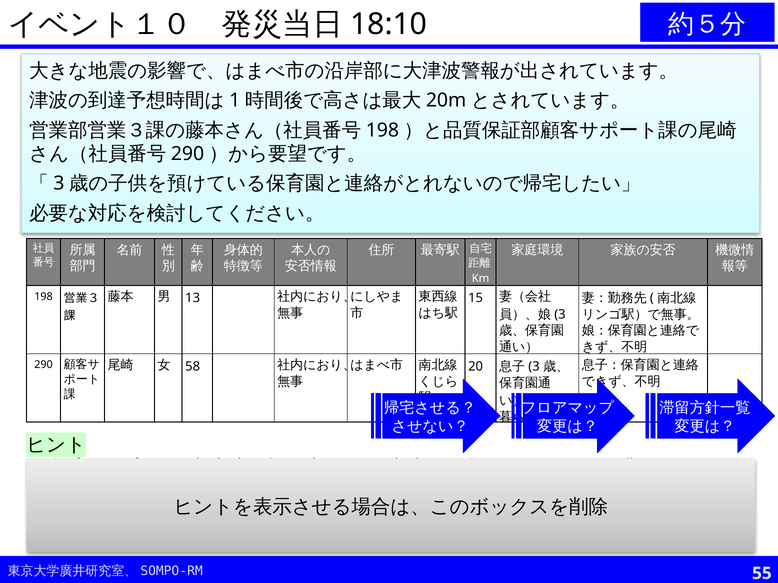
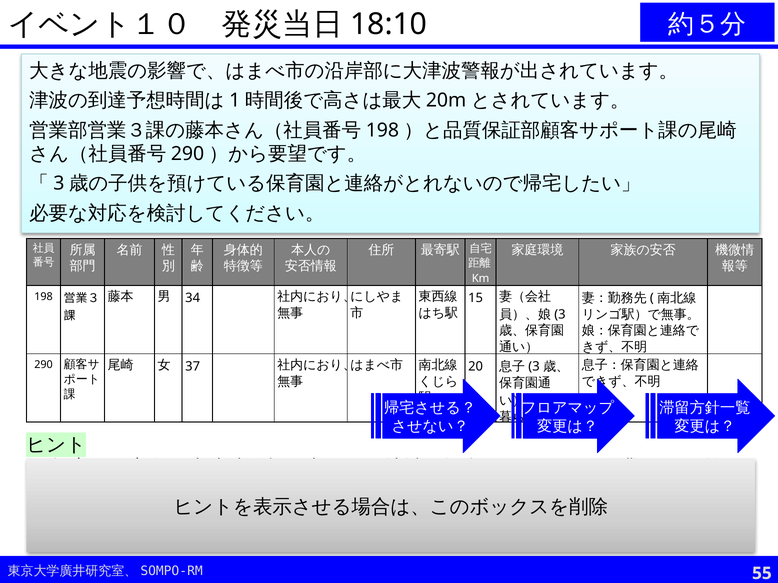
13: 13 -> 34
58: 58 -> 37
